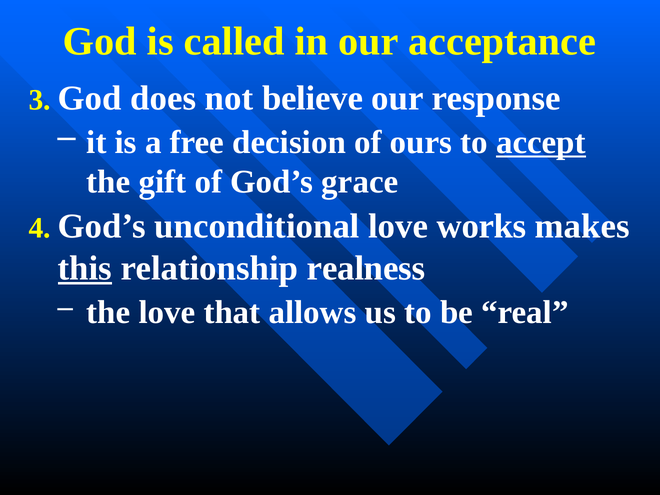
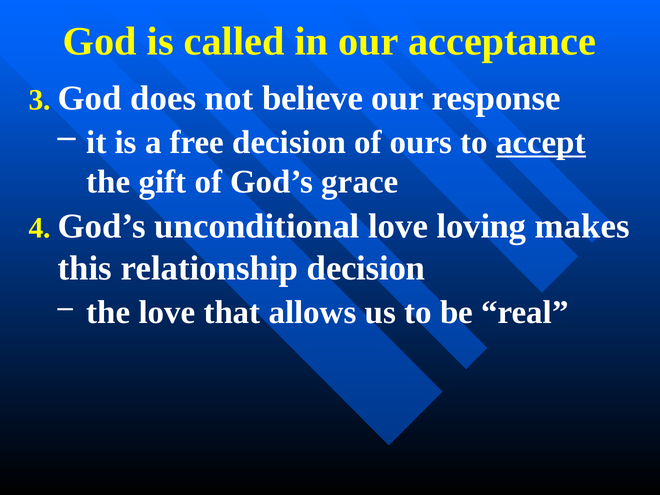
works: works -> loving
this underline: present -> none
relationship realness: realness -> decision
